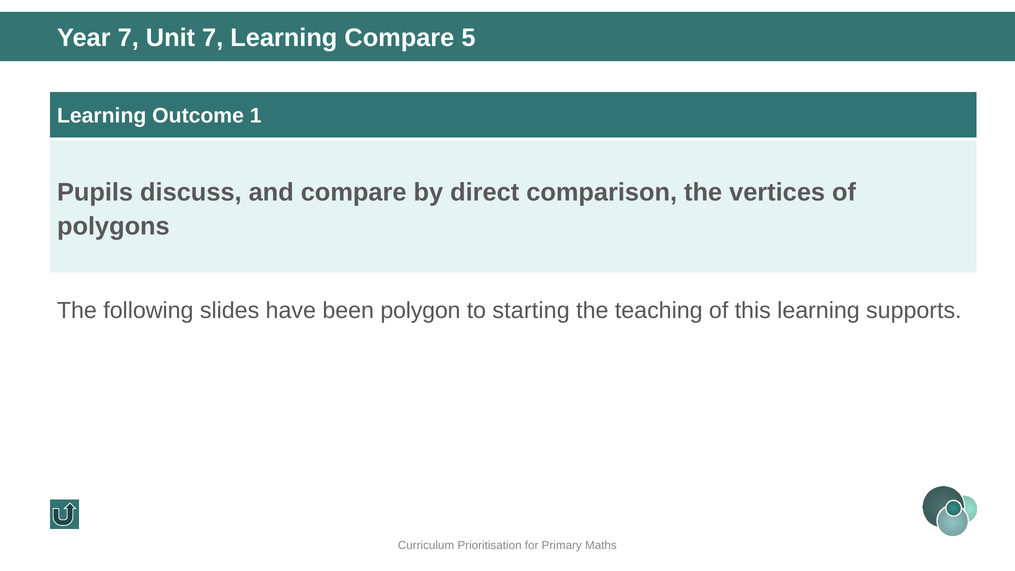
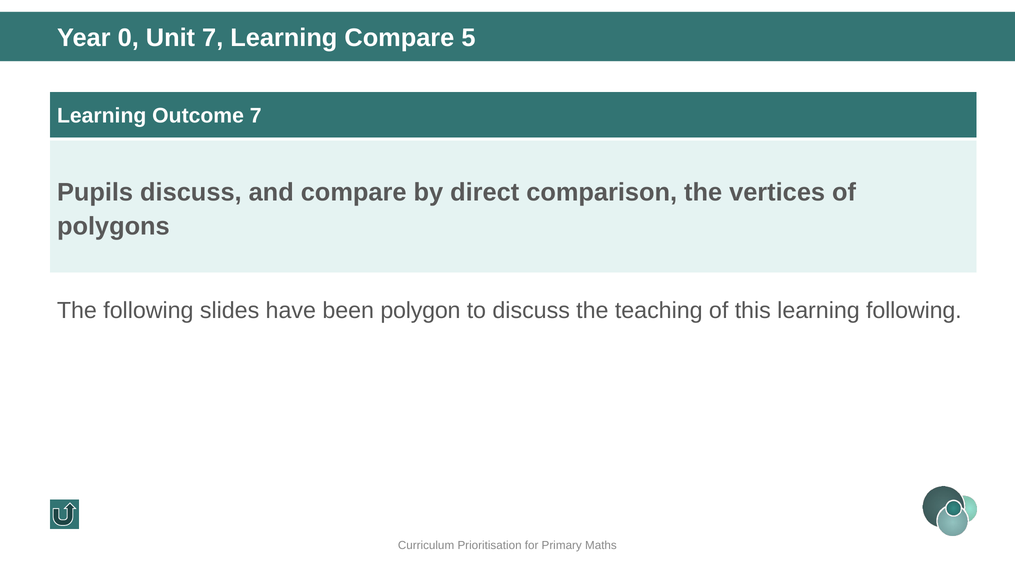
Year 7: 7 -> 0
Outcome 1: 1 -> 7
to starting: starting -> discuss
learning supports: supports -> following
